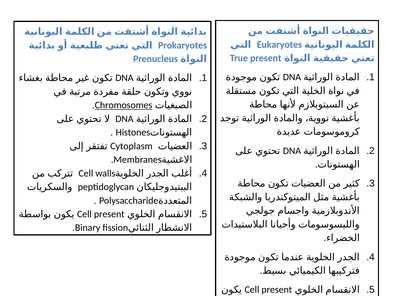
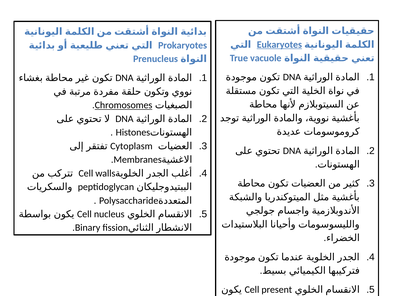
Eukaryotes underline: none -> present
True present: present -> vacuole
present at (109, 214): present -> nucleus
